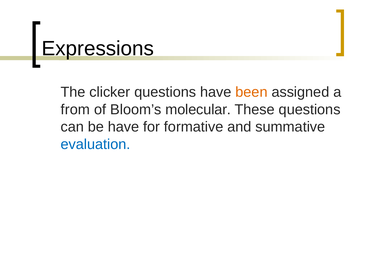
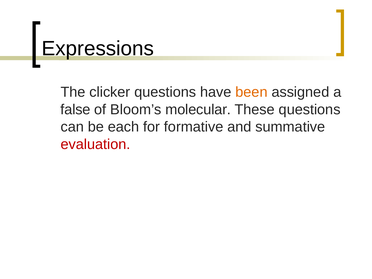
from: from -> false
be have: have -> each
evaluation colour: blue -> red
